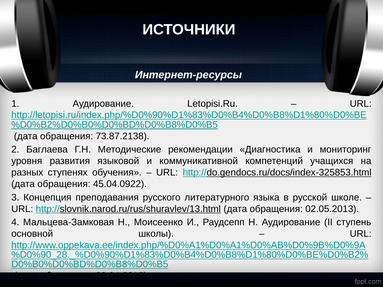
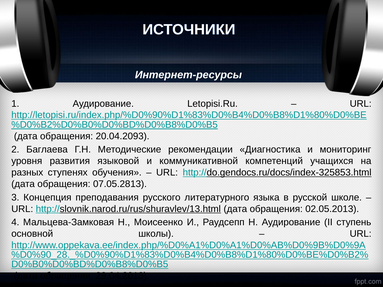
73.87.2138: 73.87.2138 -> 20.04.2093
45.04.0922: 45.04.0922 -> 07.05.2813
